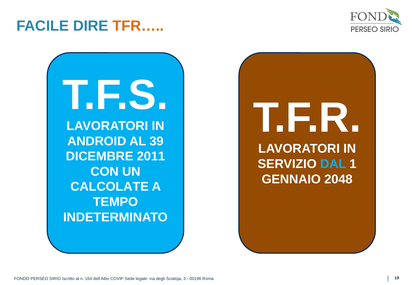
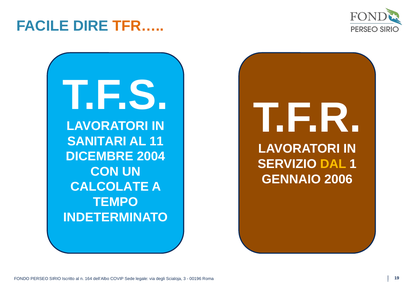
ANDROID: ANDROID -> SANITARI
39: 39 -> 11
2011: 2011 -> 2004
DAL colour: light blue -> yellow
2048: 2048 -> 2006
